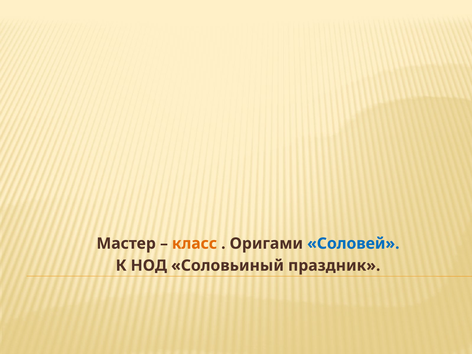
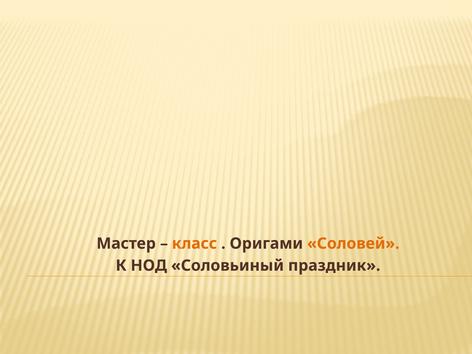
Соловей colour: blue -> orange
